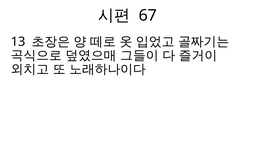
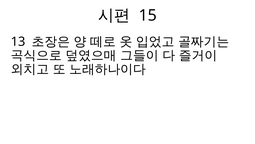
67: 67 -> 15
